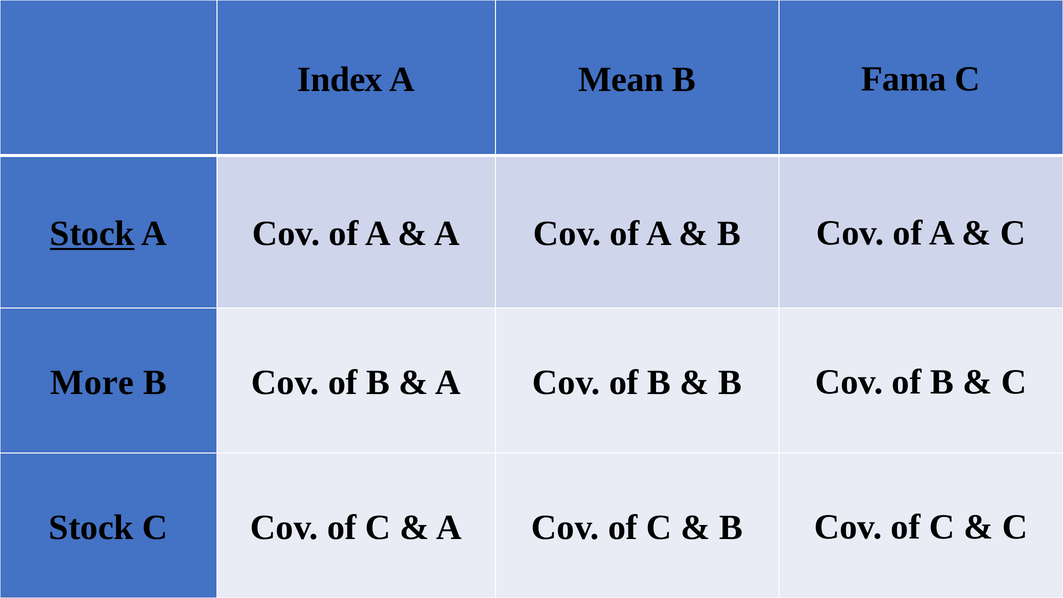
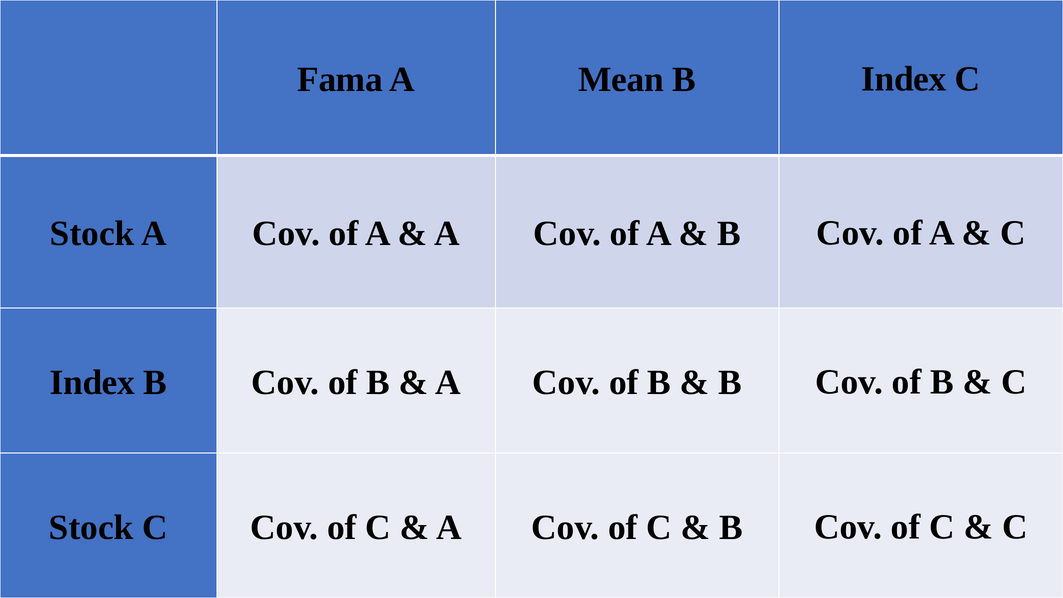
Index: Index -> Fama
B Fama: Fama -> Index
Stock at (92, 234) underline: present -> none
More at (92, 382): More -> Index
